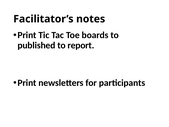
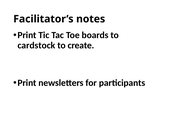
published: published -> cardstock
report: report -> create
